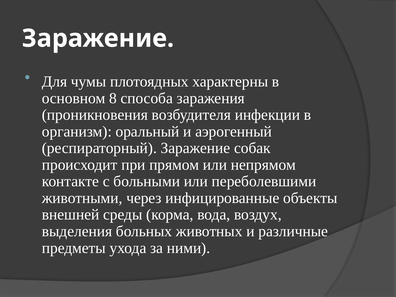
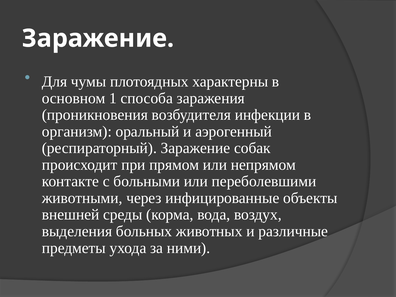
8: 8 -> 1
